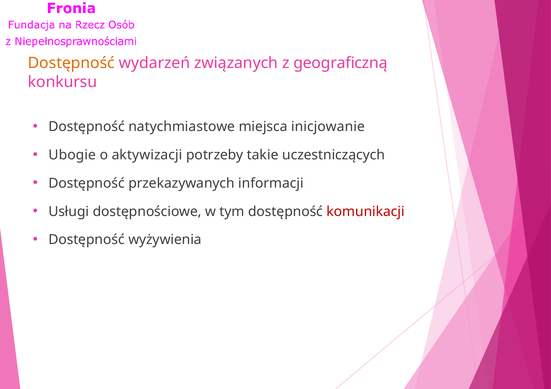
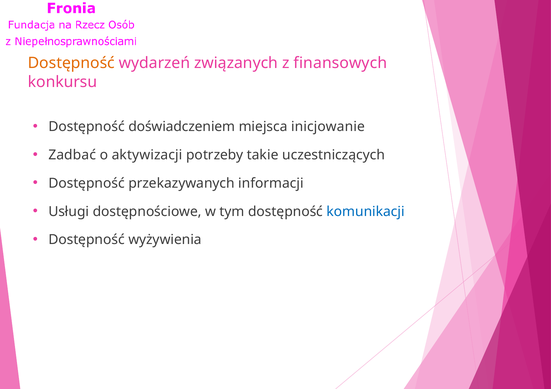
geograficzną: geograficzną -> finansowych
natychmiastowe: natychmiastowe -> doświadczeniem
Ubogie: Ubogie -> Zadbać
komunikacji colour: red -> blue
